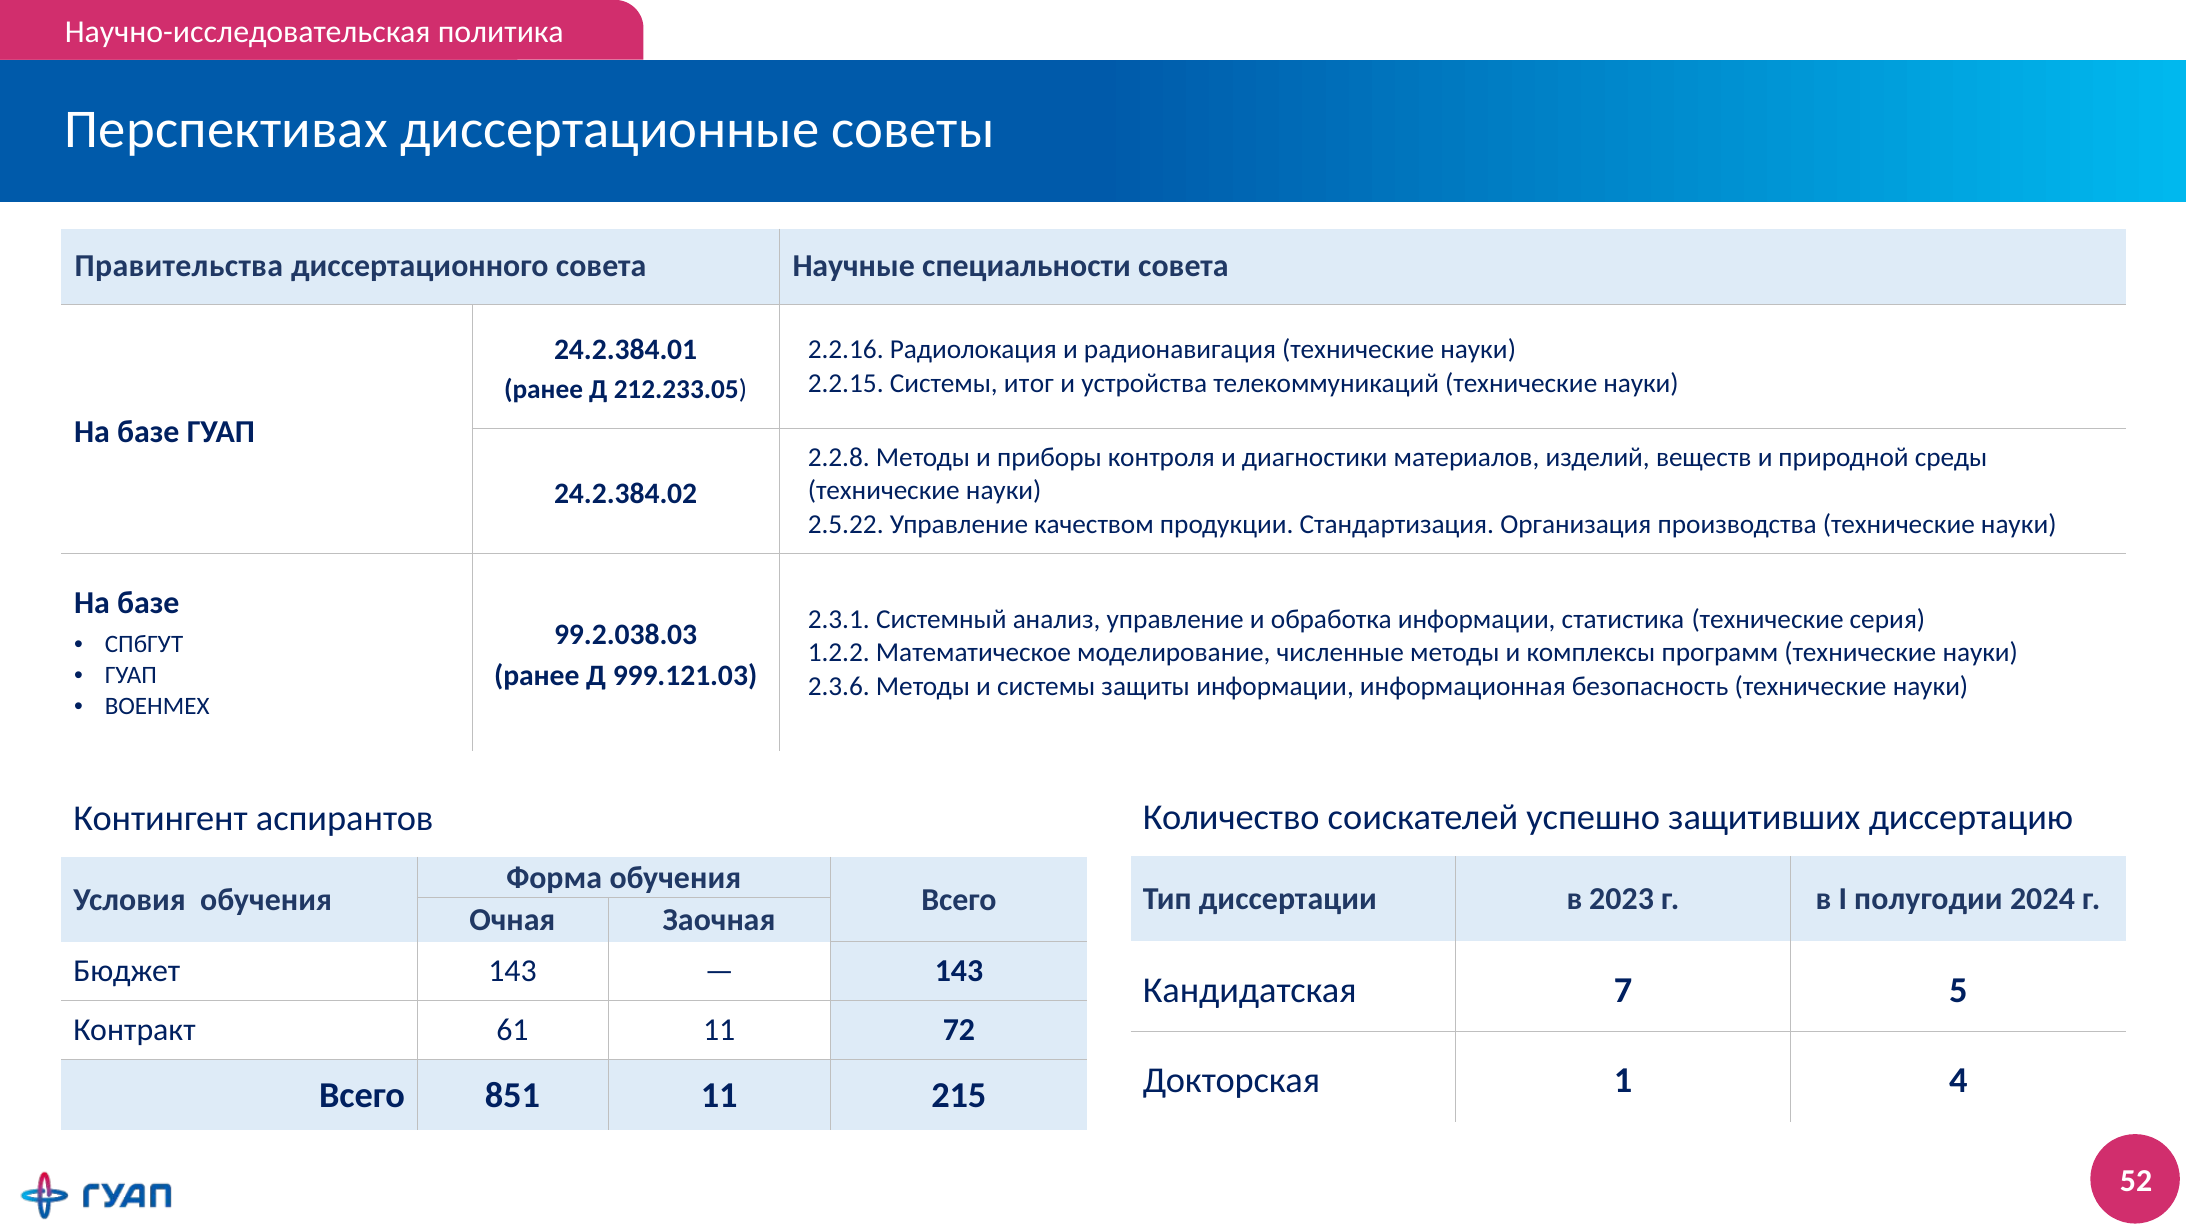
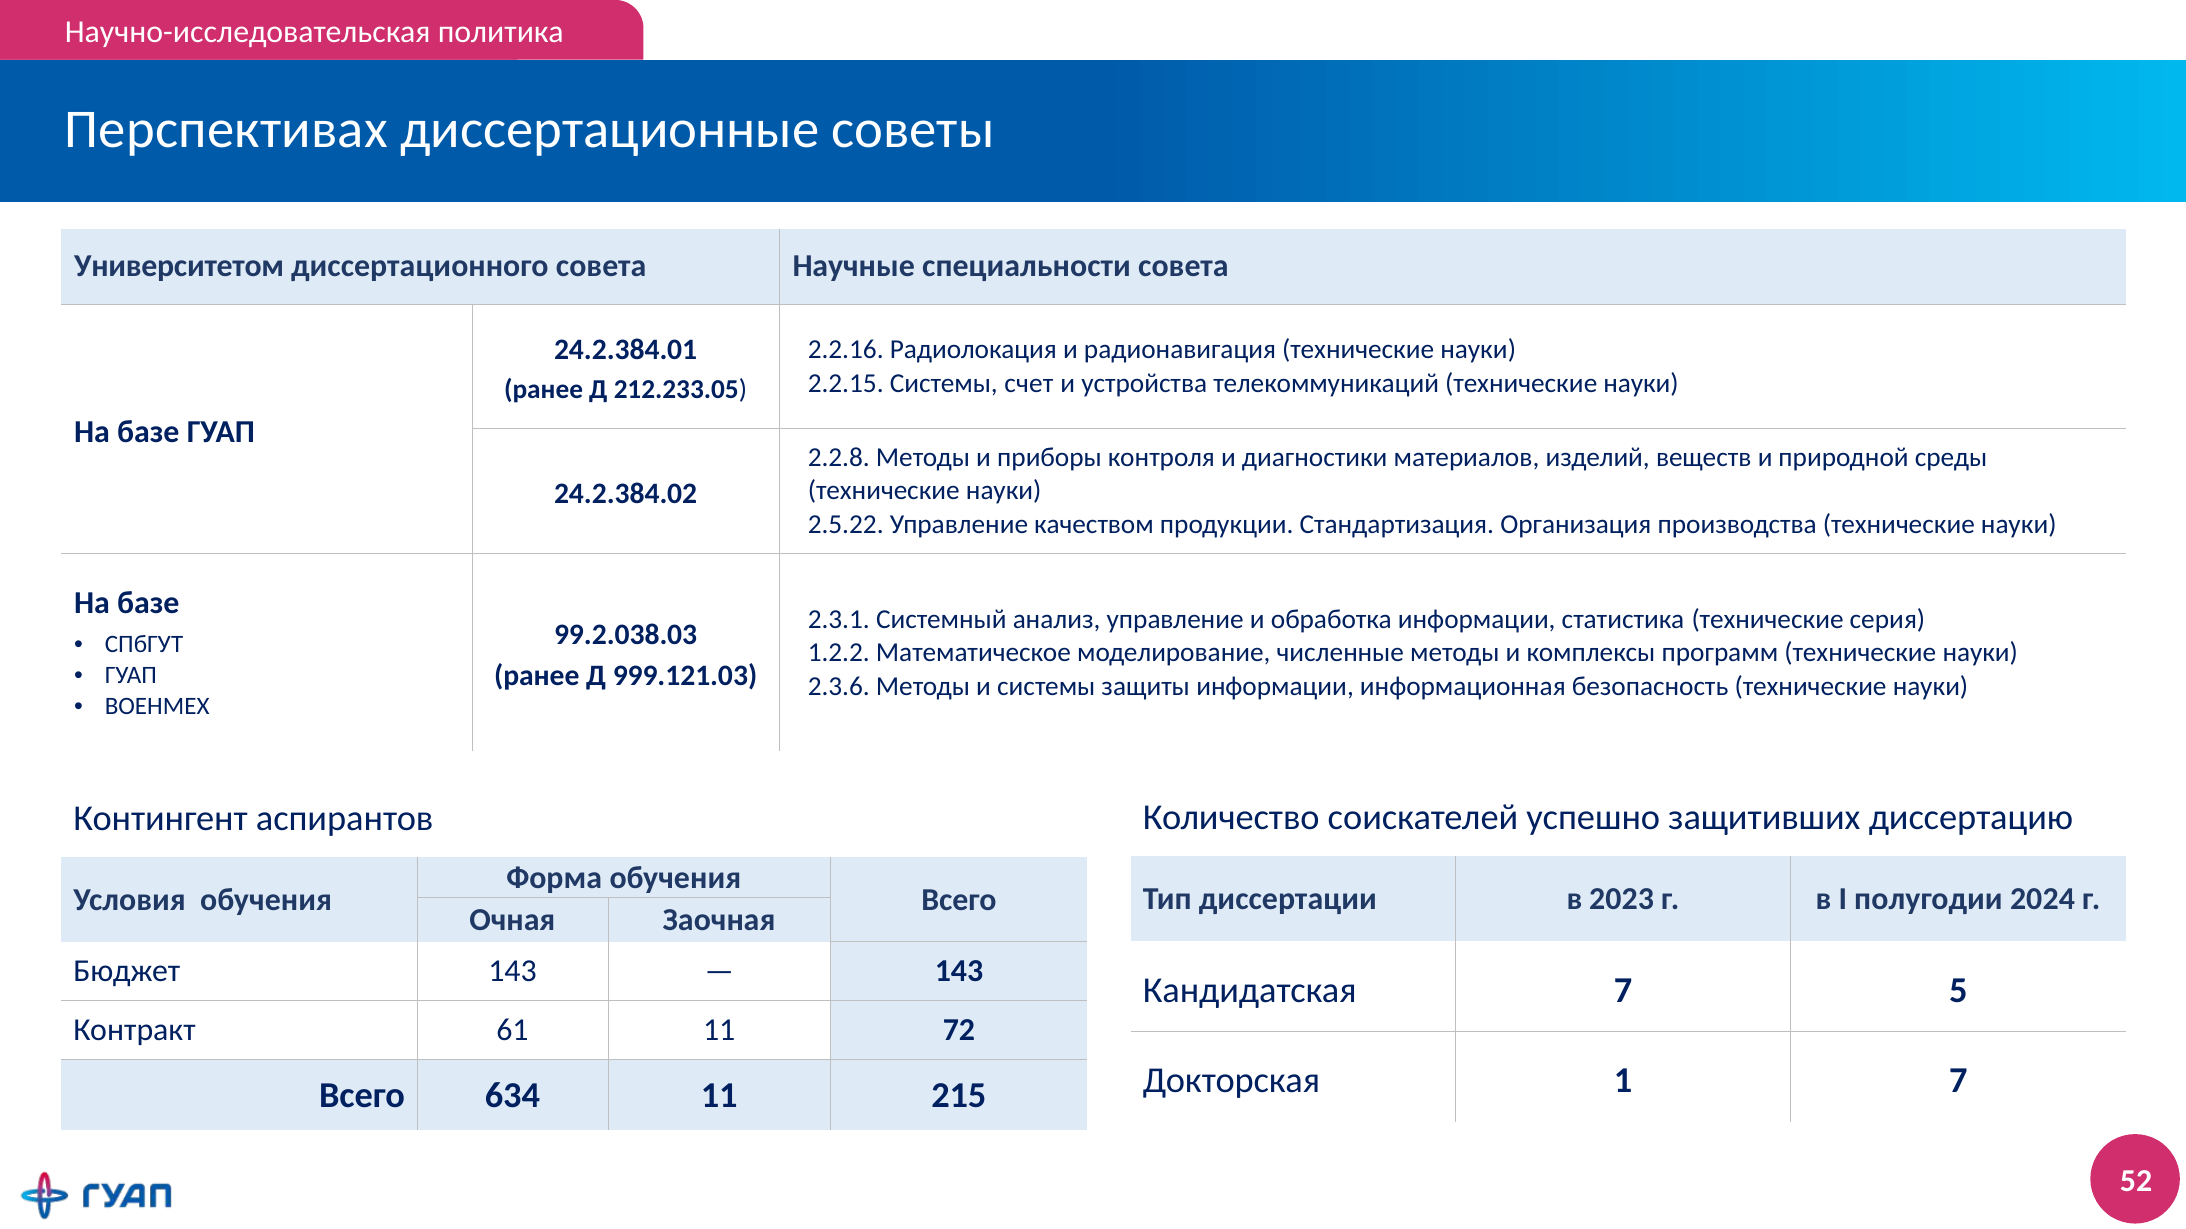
Правительства: Правительства -> Университетом
итог: итог -> счет
1 4: 4 -> 7
851: 851 -> 634
